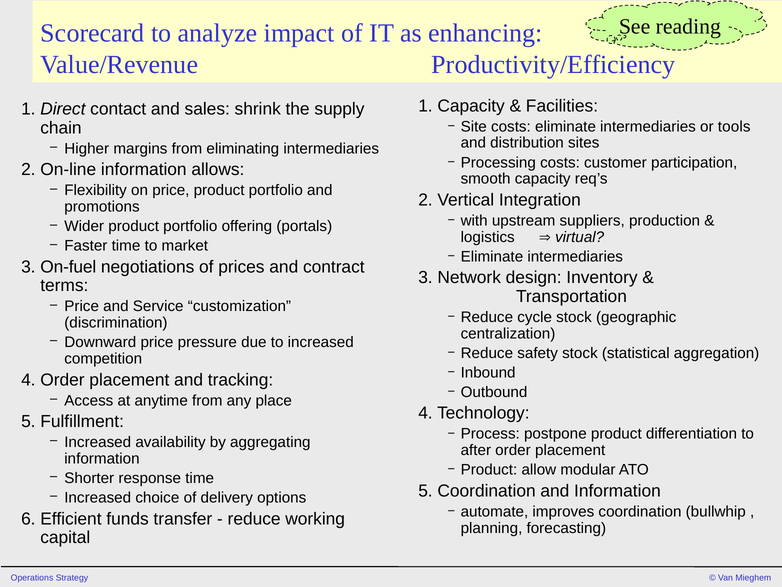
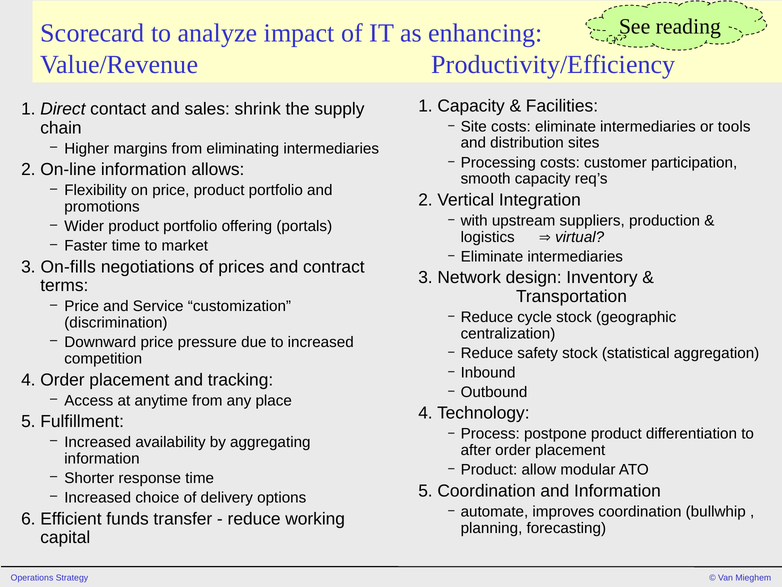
On-fuel: On-fuel -> On-fills
